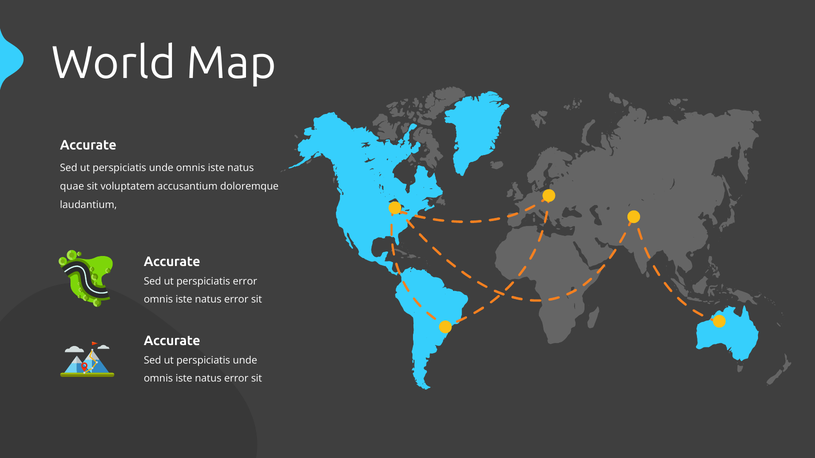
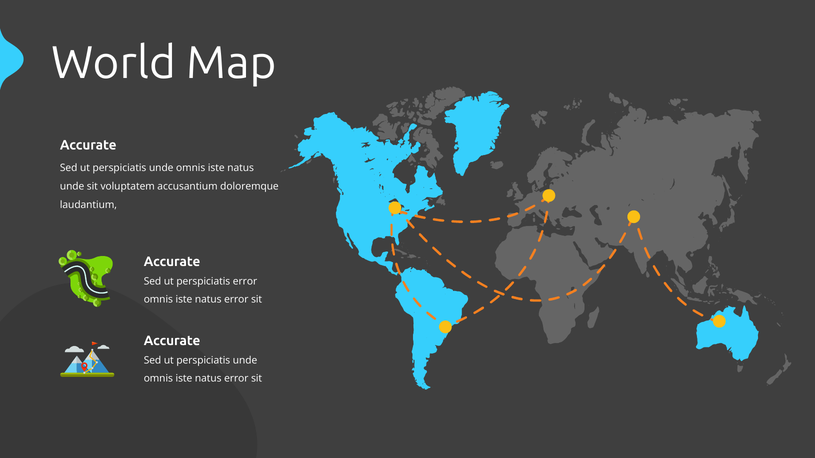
quae at (72, 187): quae -> unde
